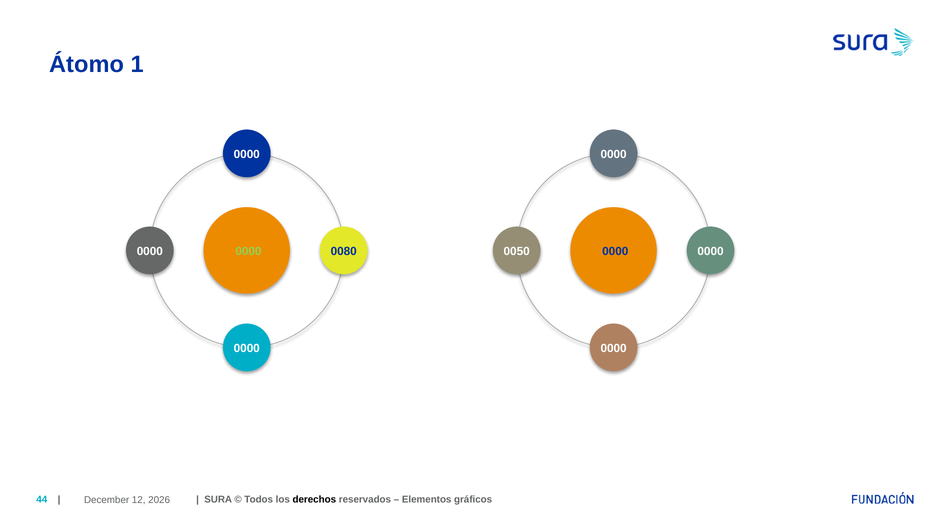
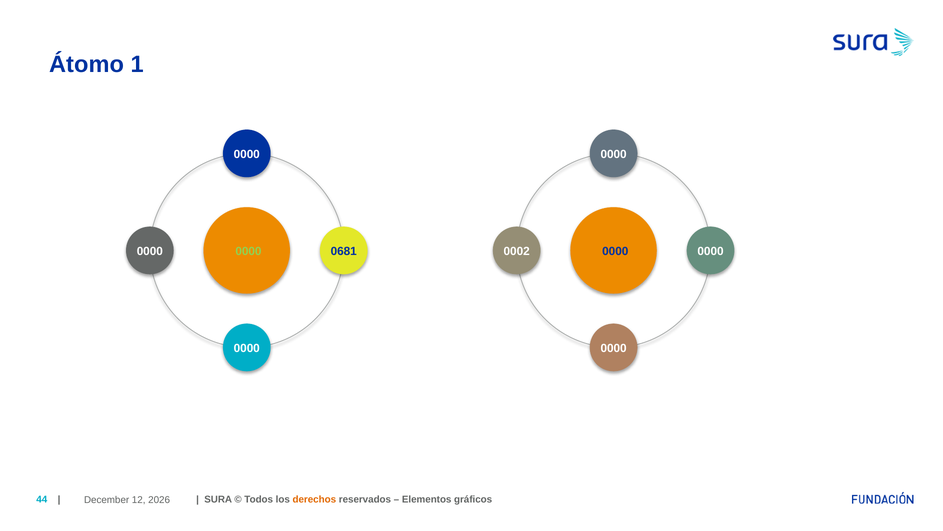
0080: 0080 -> 0681
0050: 0050 -> 0002
derechos colour: black -> orange
